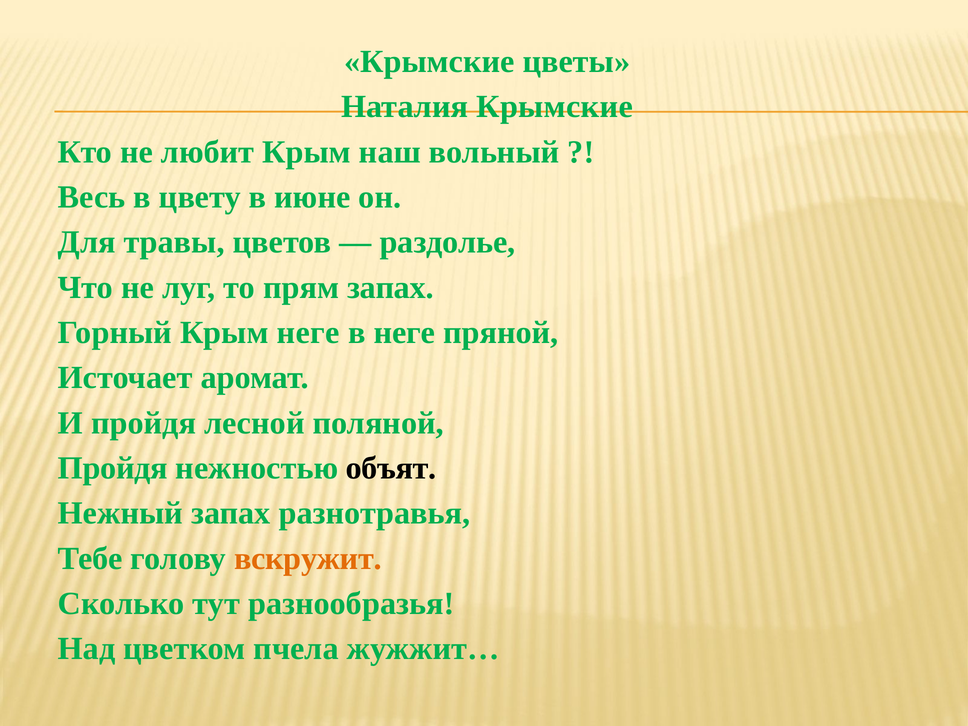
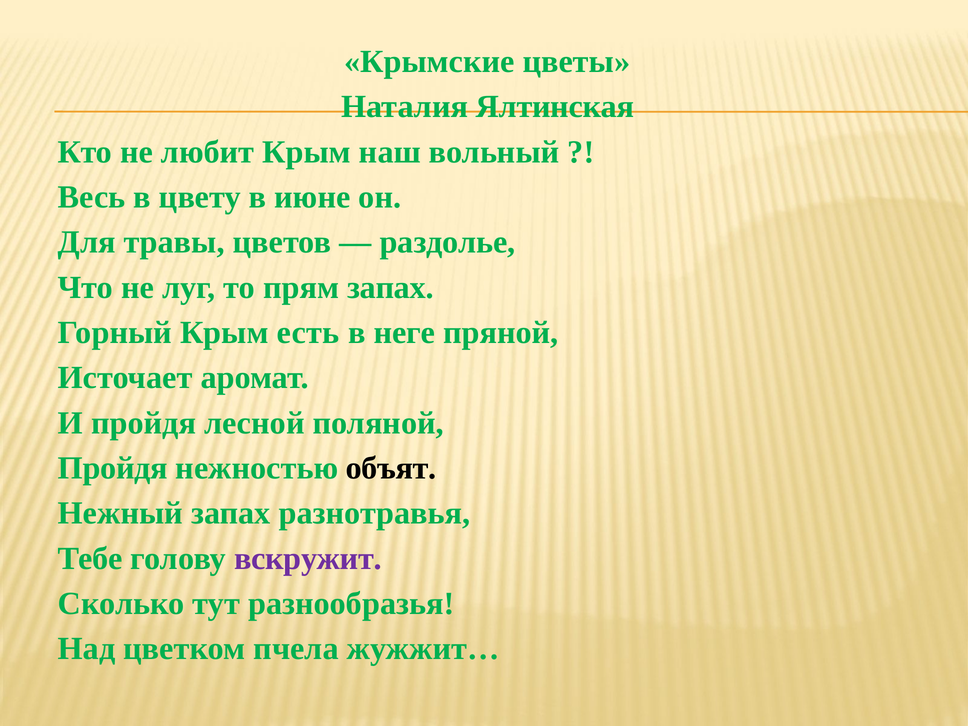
Наталия Крымские: Крымские -> Ялтинская
Крым неге: неге -> есть
вскружит colour: orange -> purple
